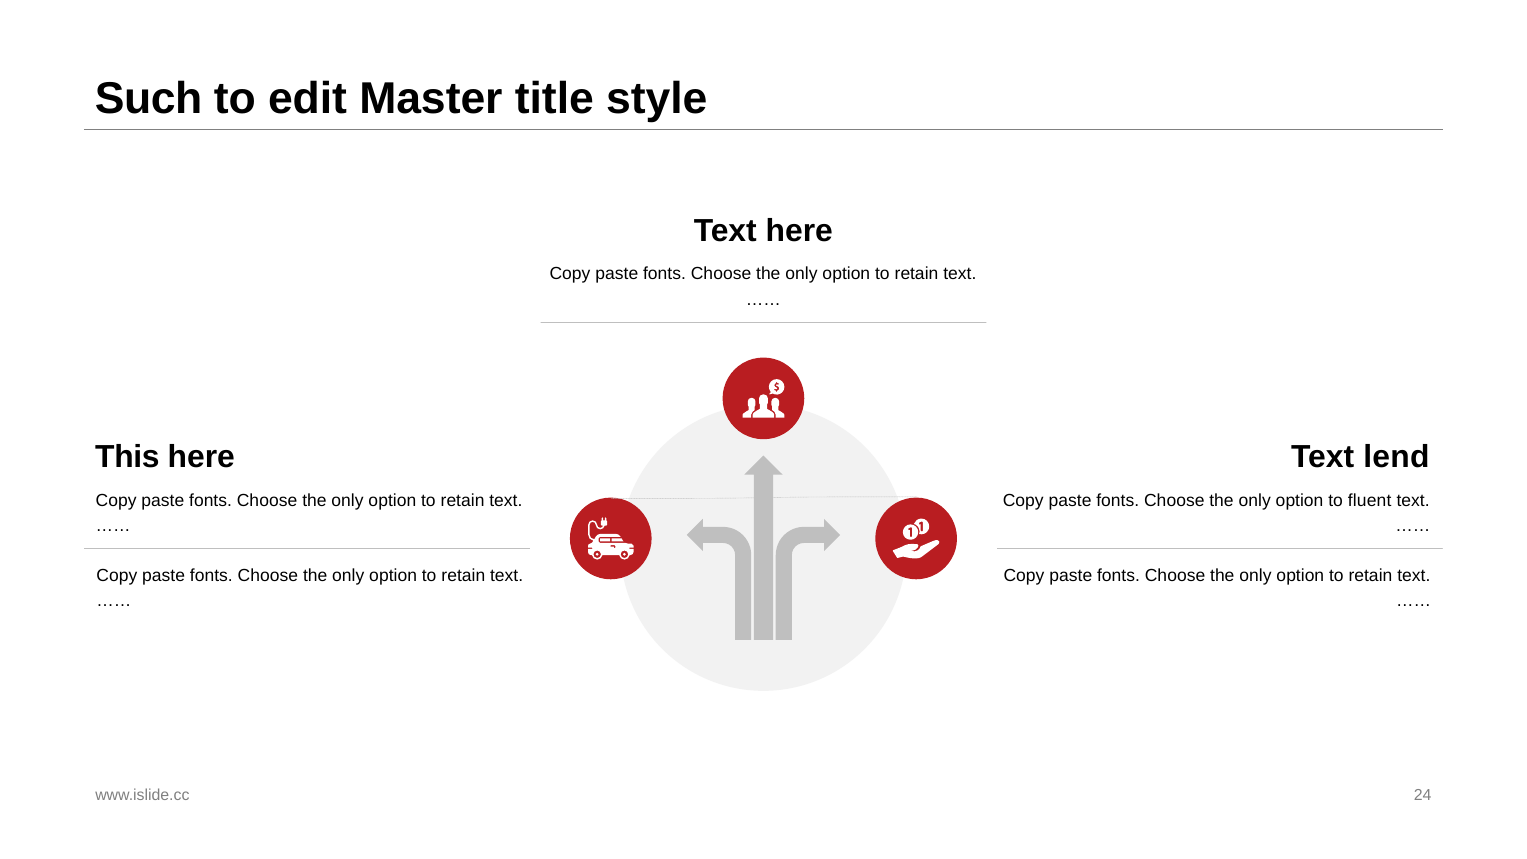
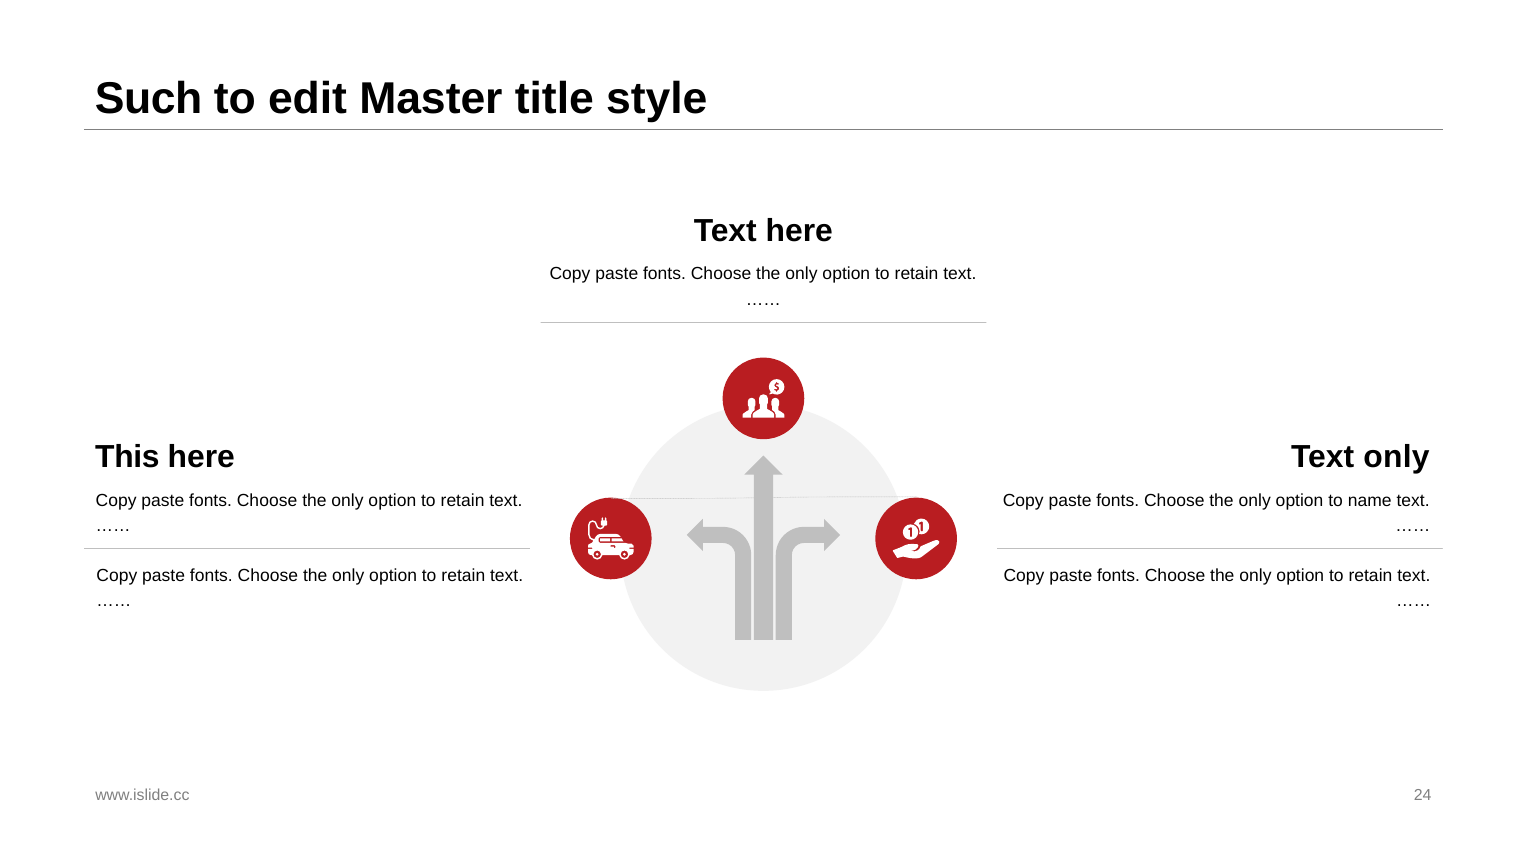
Text lend: lend -> only
fluent: fluent -> name
